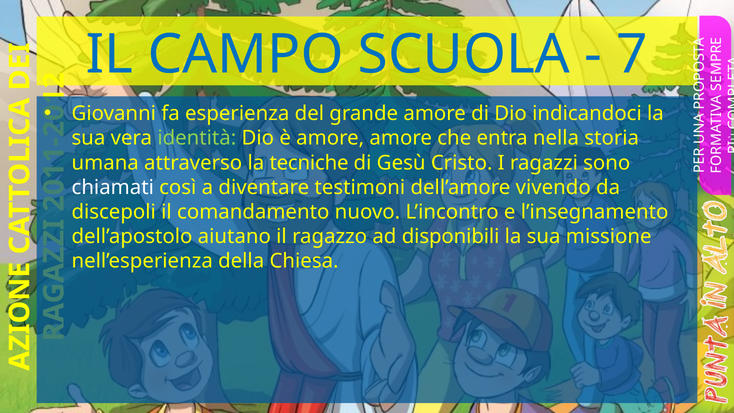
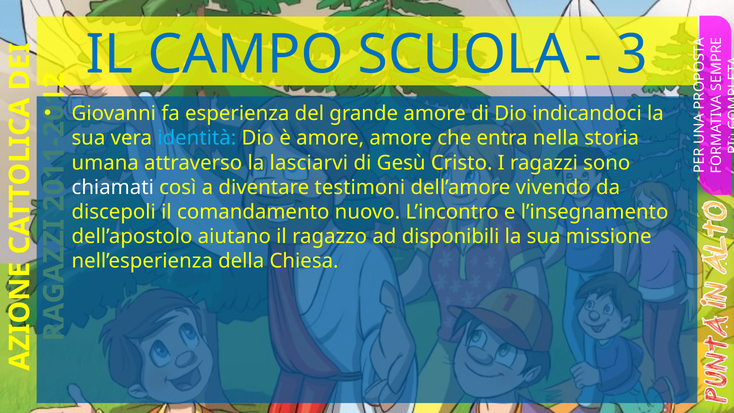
7: 7 -> 3
identità colour: light green -> light blue
tecniche: tecniche -> lasciarvi
